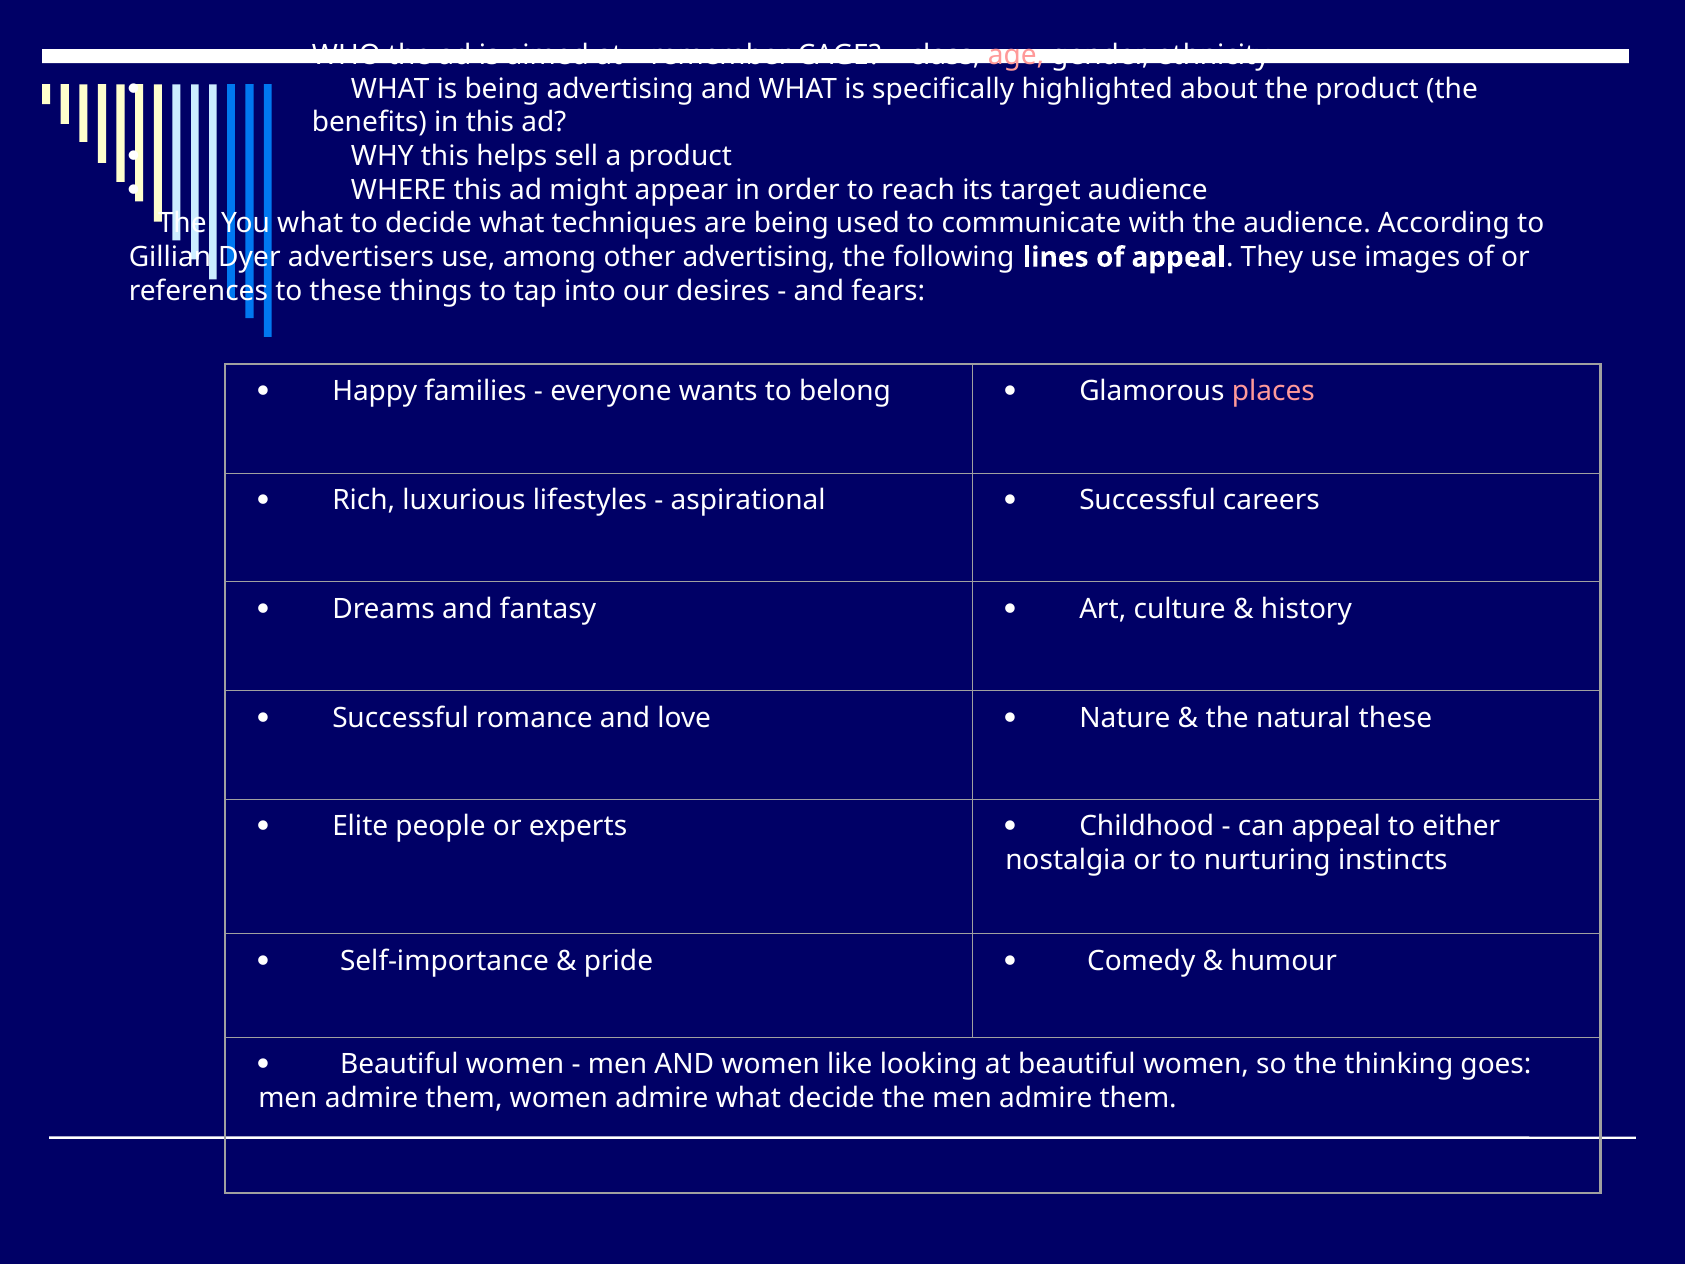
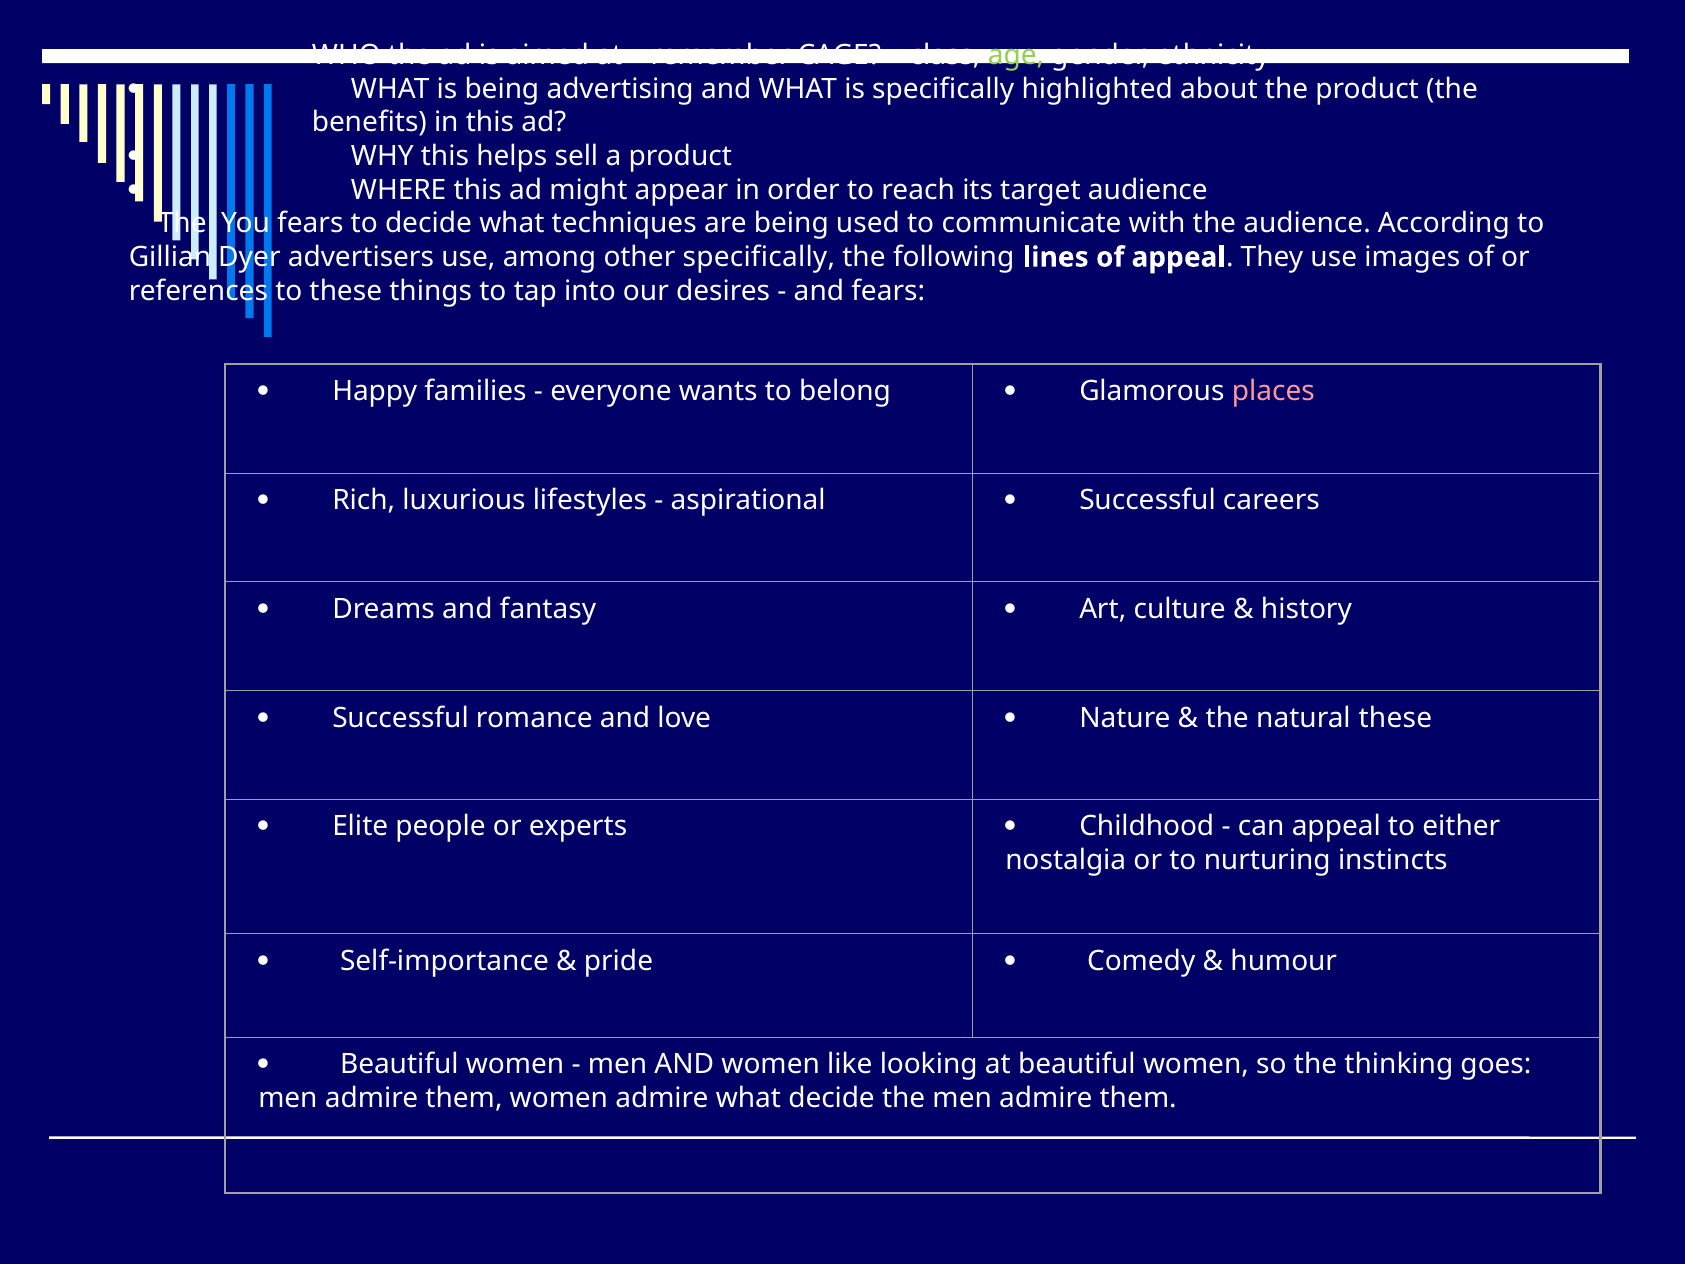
age colour: pink -> light green
You what: what -> fears
other advertising: advertising -> specifically
